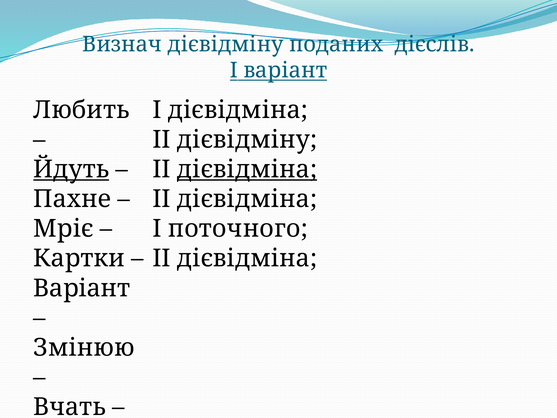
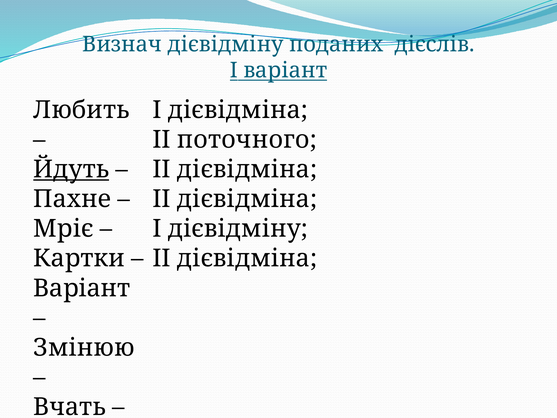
II дієвідміну: дієвідміну -> поточного
дієвідміна at (247, 169) underline: present -> none
I поточного: поточного -> дієвідміну
